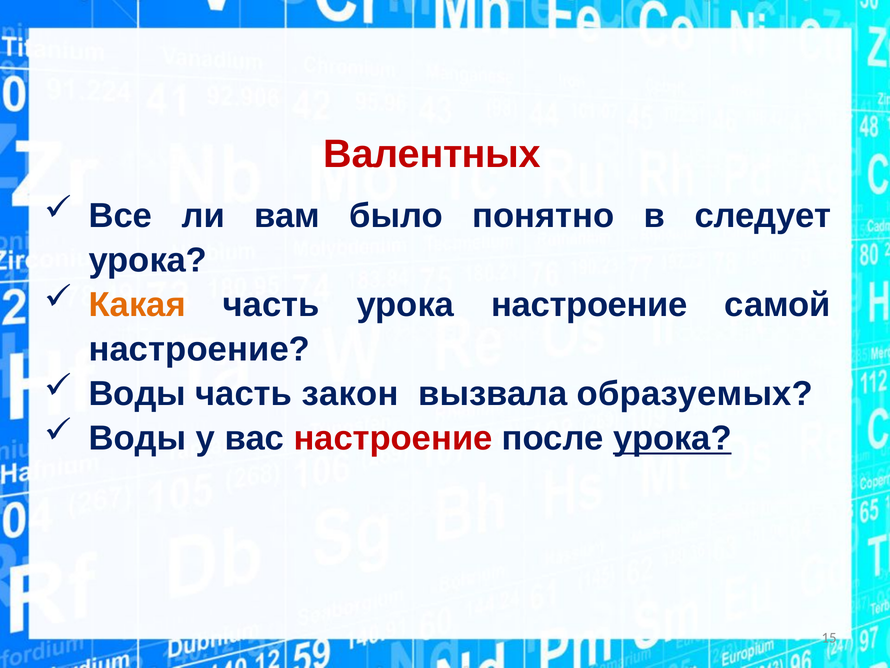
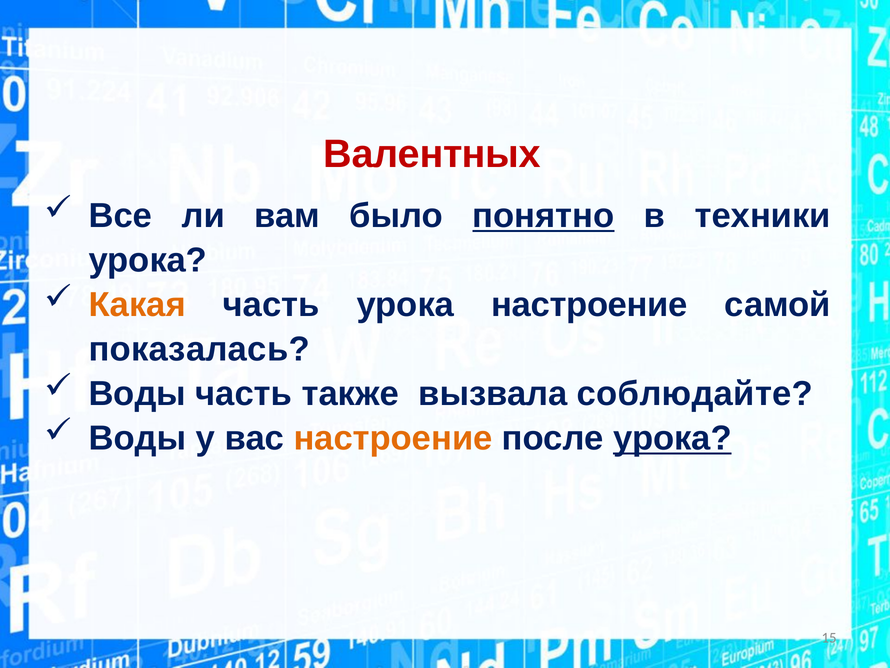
понятно underline: none -> present
следует: следует -> техники
настроение at (199, 349): настроение -> показалась
закон: закон -> также
образуемых: образуемых -> соблюдайте
настроение at (393, 438) colour: red -> orange
